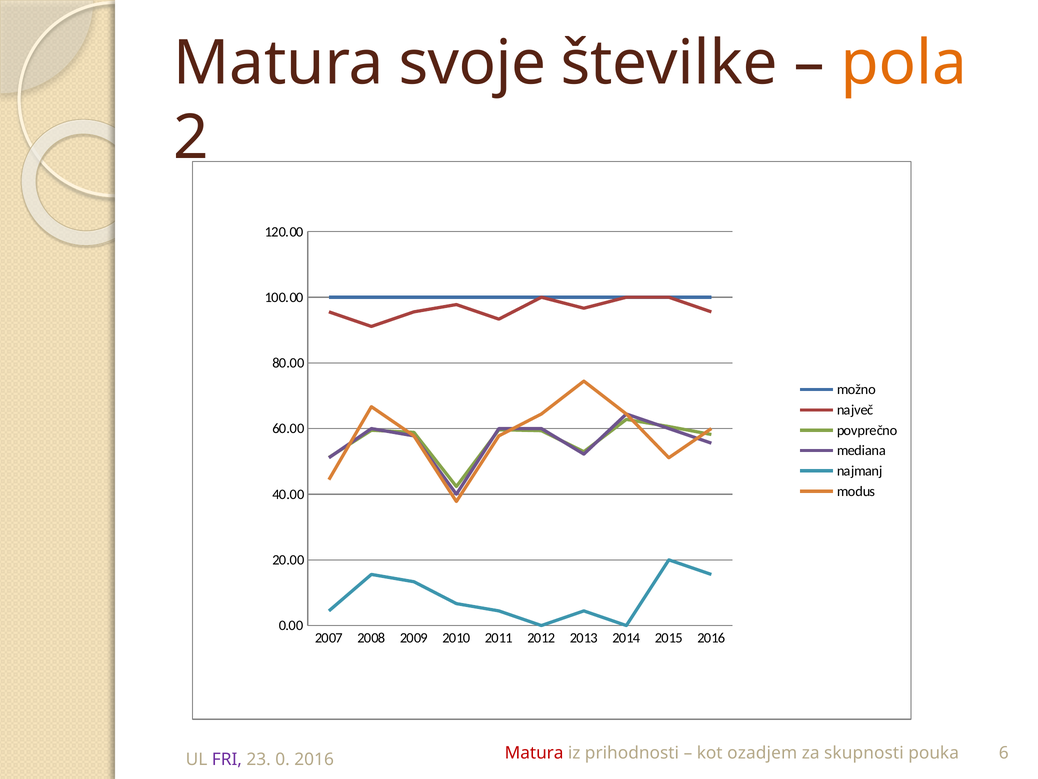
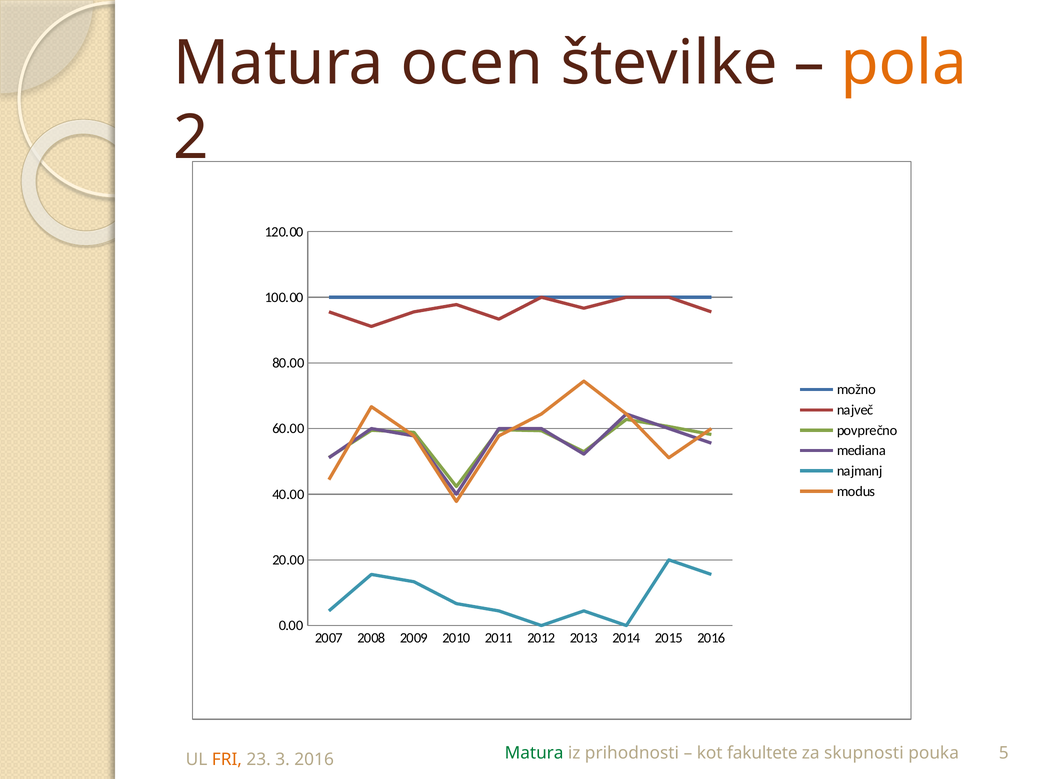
svoje: svoje -> ocen
Matura at (534, 753) colour: red -> green
ozadjem: ozadjem -> fakultete
6: 6 -> 5
FRI colour: purple -> orange
0: 0 -> 3
